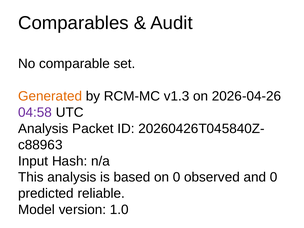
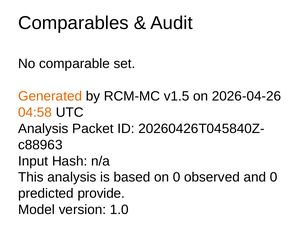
v1.3: v1.3 -> v1.5
04:58 colour: purple -> orange
reliable: reliable -> provide
